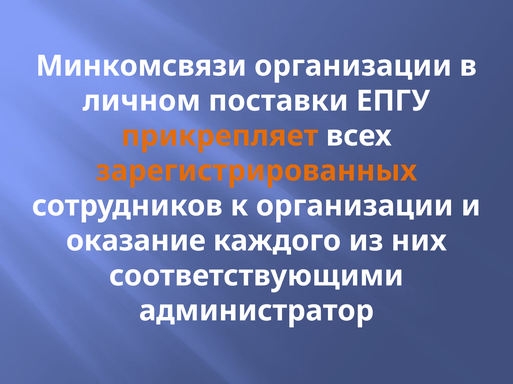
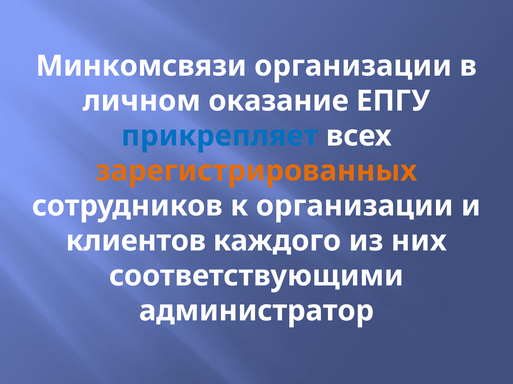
поставки: поставки -> оказание
прикрепляет colour: orange -> blue
оказание: оказание -> клиентов
